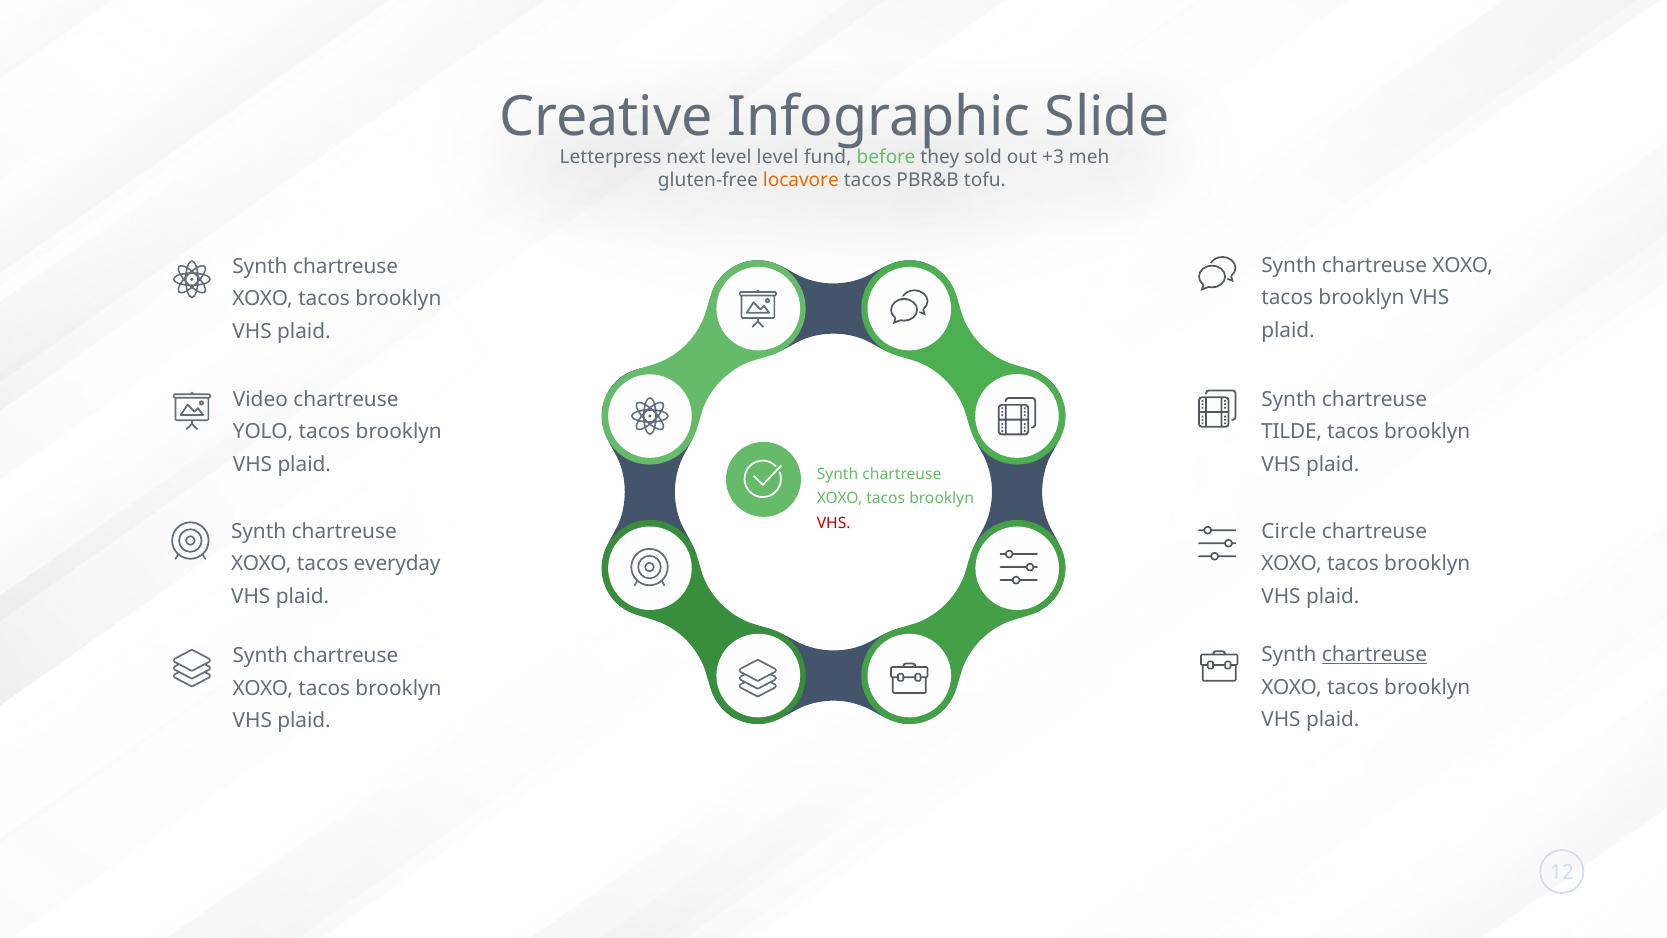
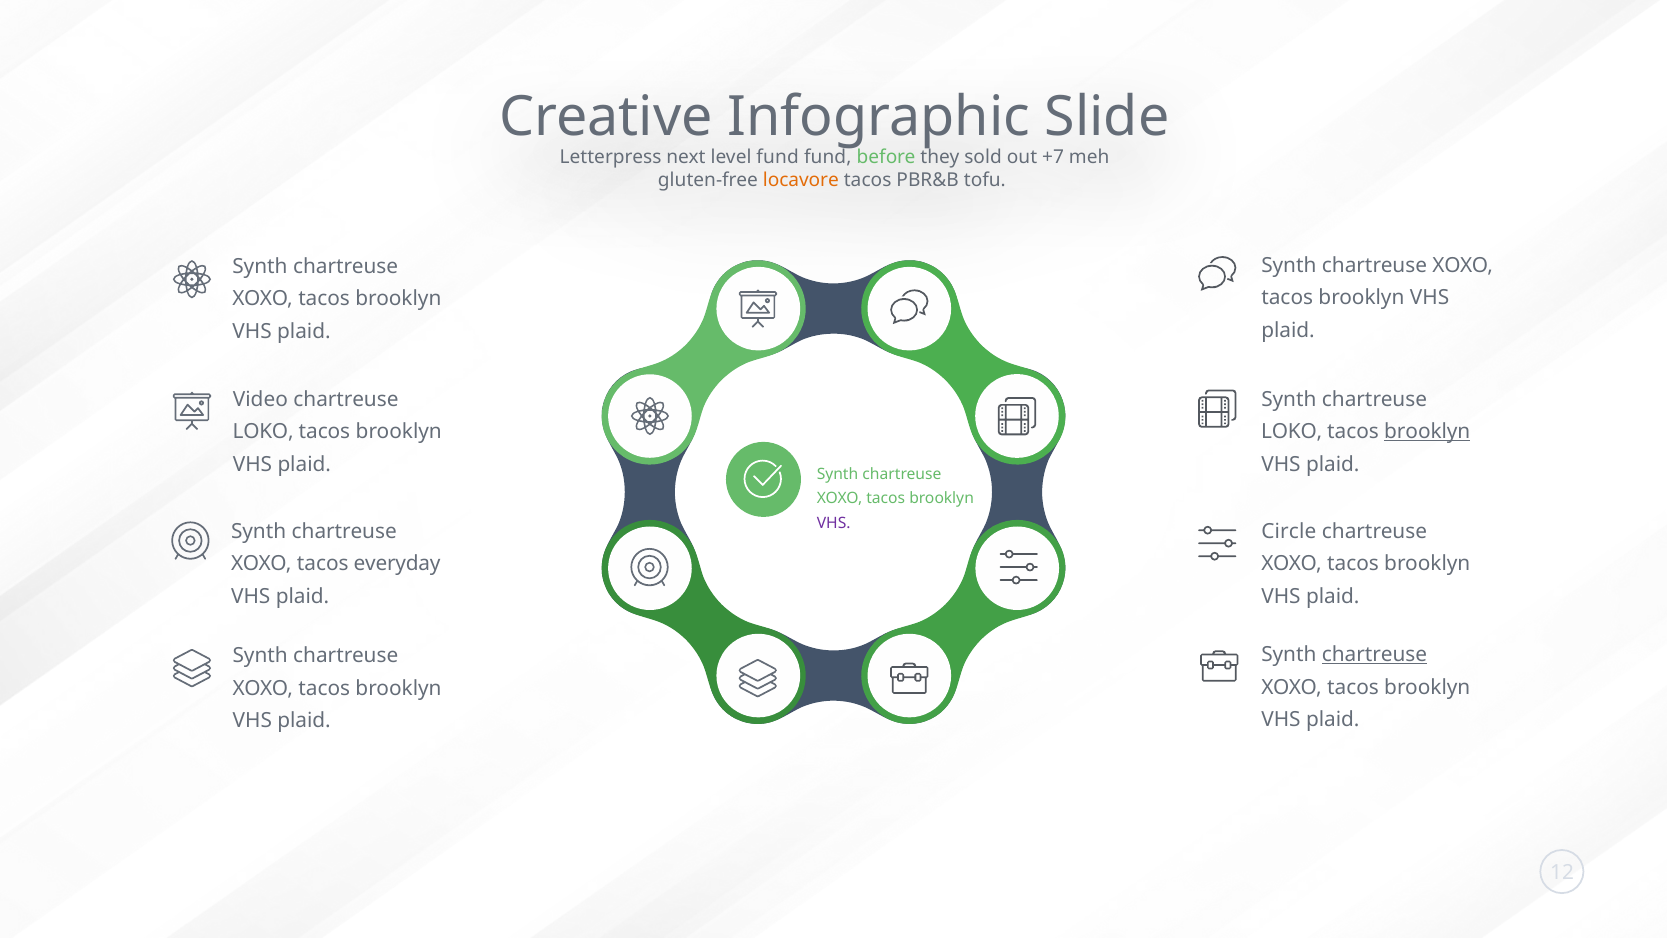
level level: level -> fund
+3: +3 -> +7
YOLO at (263, 432): YOLO -> LOKO
TILDE at (1292, 432): TILDE -> LOKO
brooklyn at (1427, 432) underline: none -> present
VHS at (834, 523) colour: red -> purple
